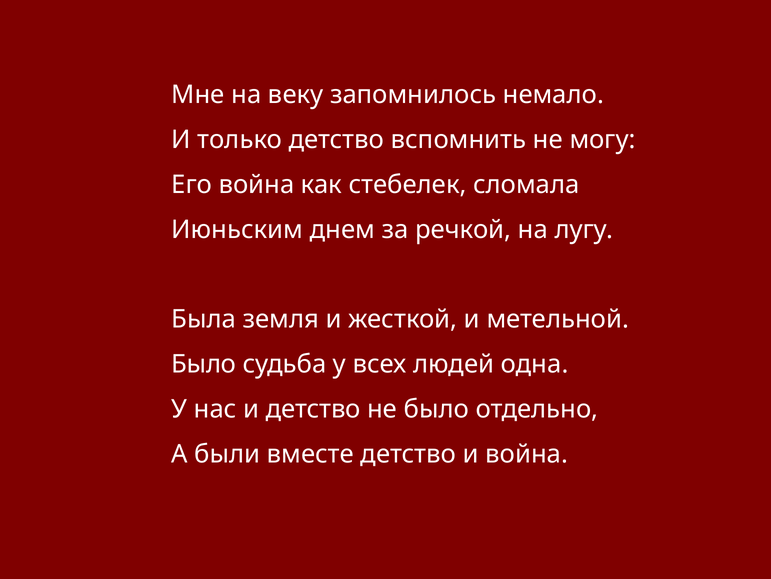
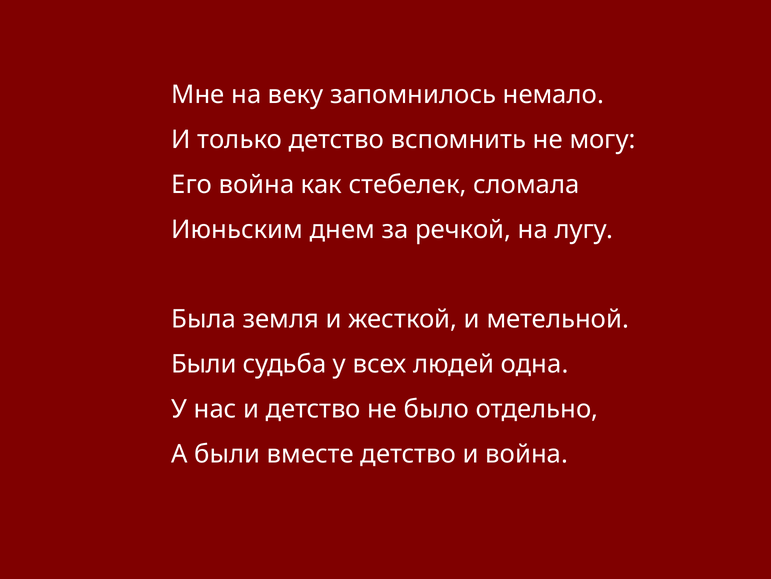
Было at (204, 364): Было -> Были
